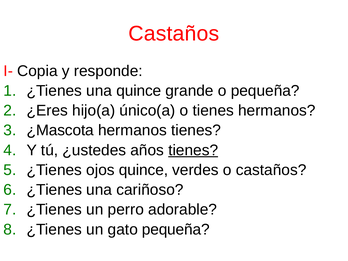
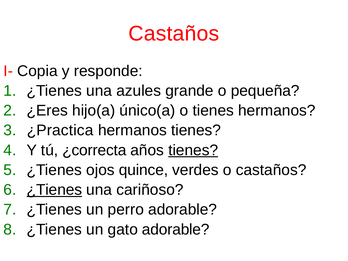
una quince: quince -> azules
¿Mascota: ¿Mascota -> ¿Practica
¿ustedes: ¿ustedes -> ¿correcta
¿Tienes at (54, 190) underline: none -> present
gato pequeña: pequeña -> adorable
